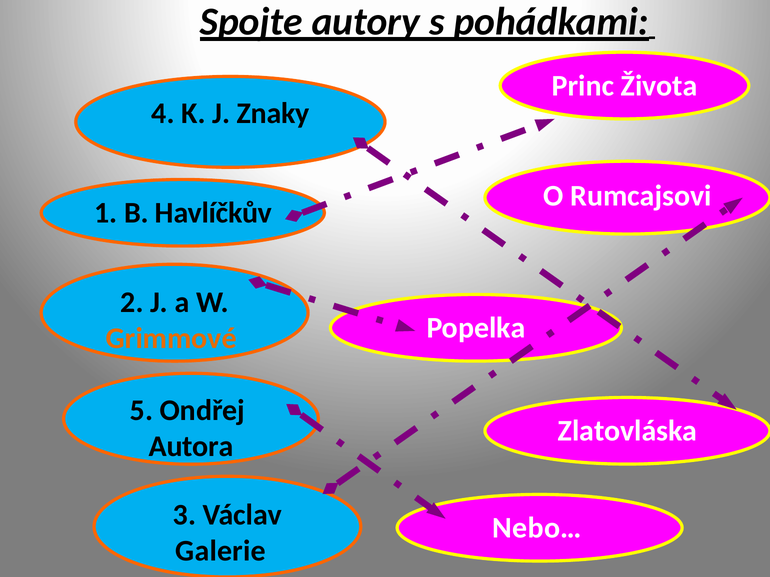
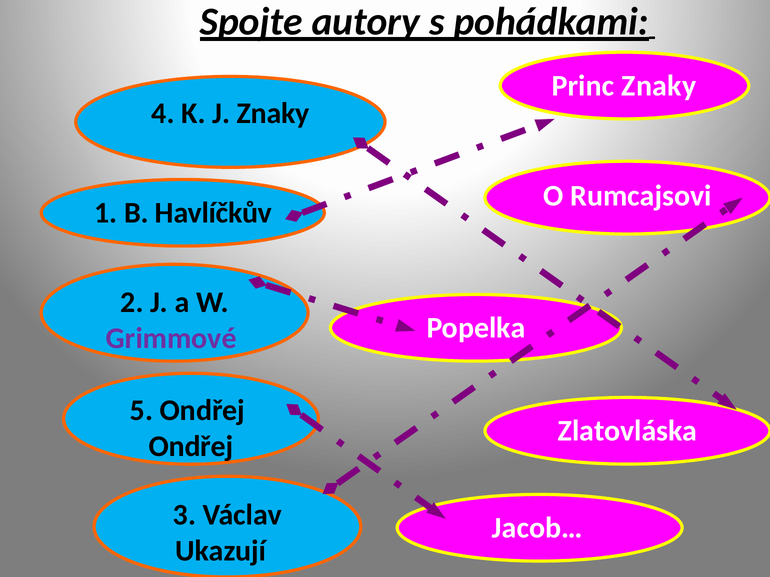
Princ Života: Života -> Znaky
Grimmové colour: orange -> purple
Autora at (191, 447): Autora -> Ondřej
Nebo…: Nebo… -> Jacob…
Galerie: Galerie -> Ukazují
